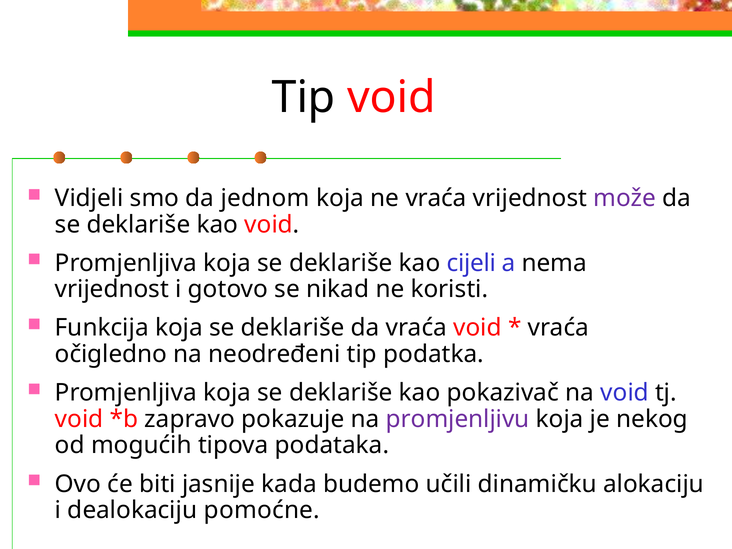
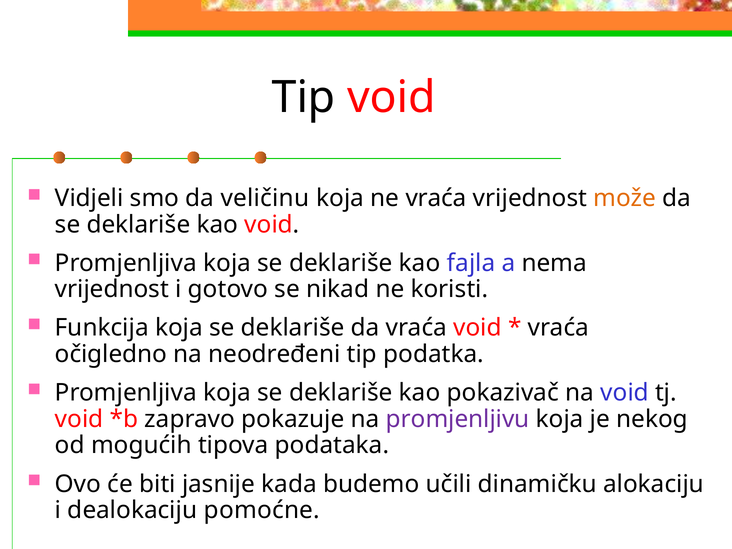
jednom: jednom -> veličinu
može colour: purple -> orange
cijeli: cijeli -> fajla
